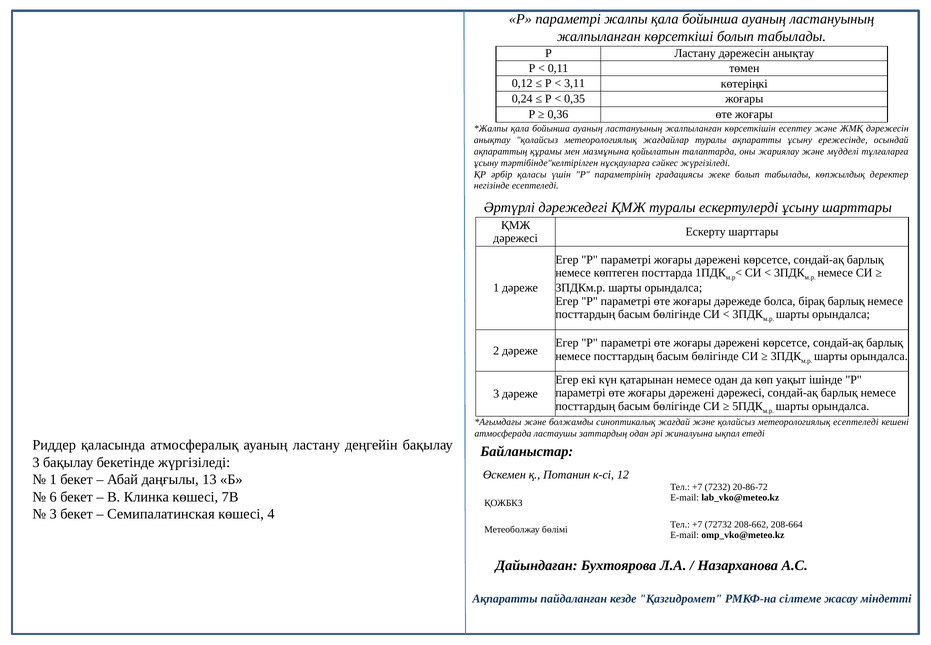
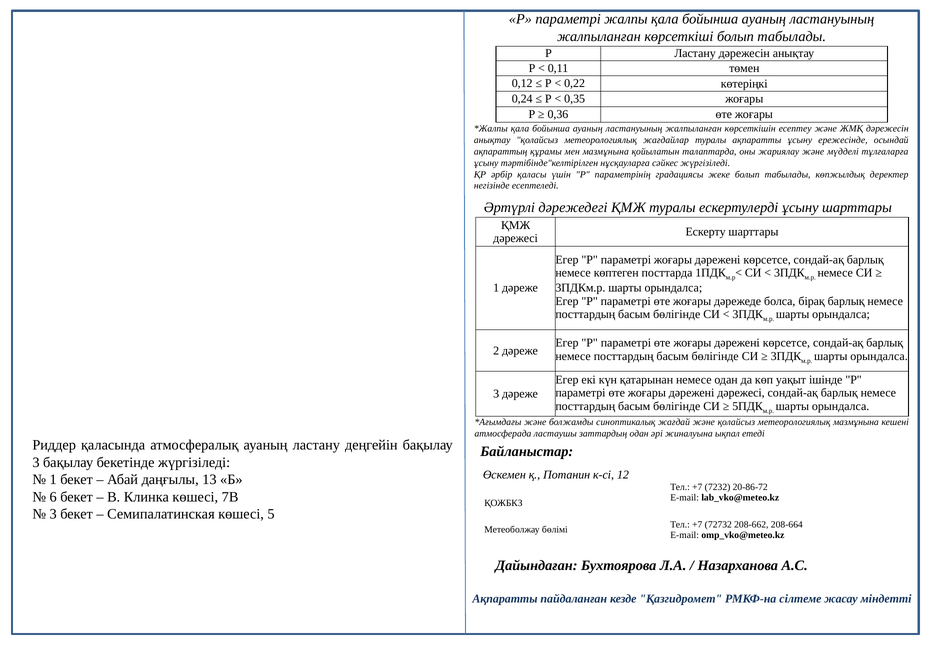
3,11: 3,11 -> 0,22
метеорологиялық есептеледі: есептеледі -> мазмұнына
4: 4 -> 5
